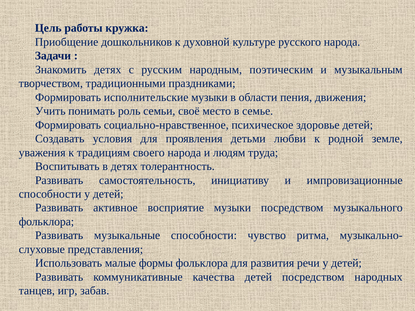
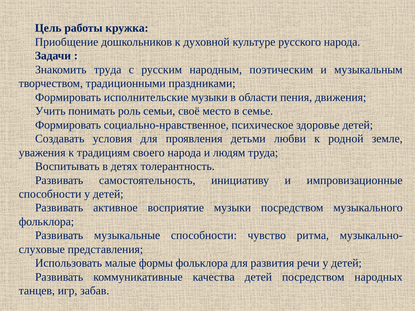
Знакомить детях: детях -> труда
